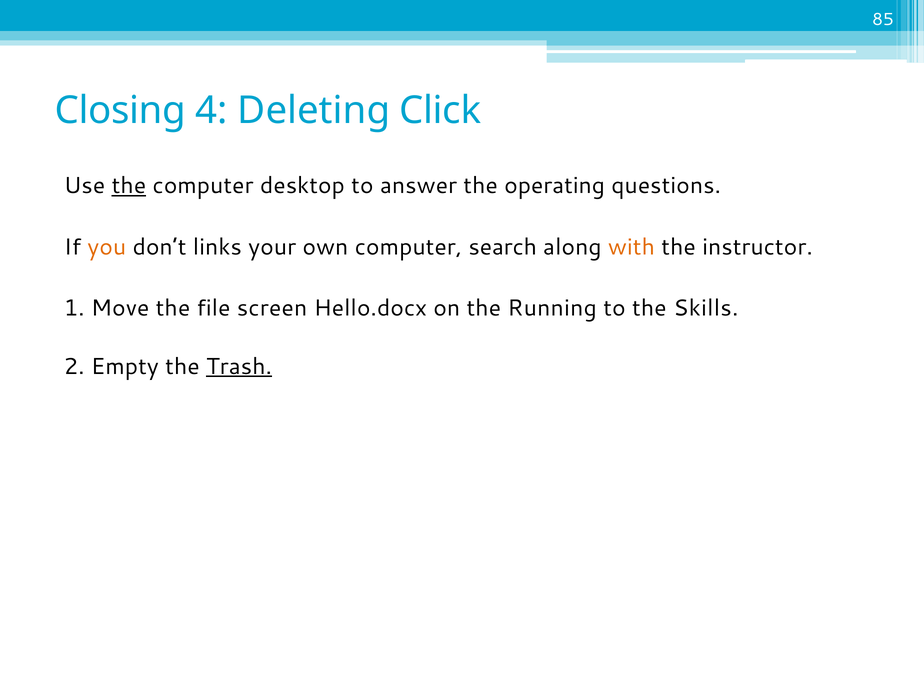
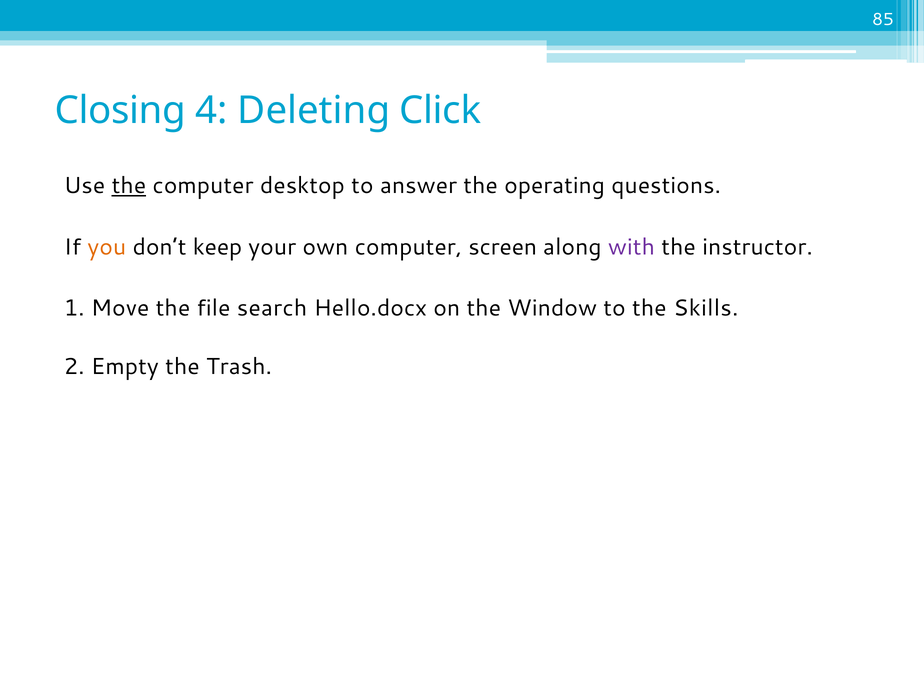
links: links -> keep
search: search -> screen
with colour: orange -> purple
screen: screen -> search
Running: Running -> Window
Trash underline: present -> none
